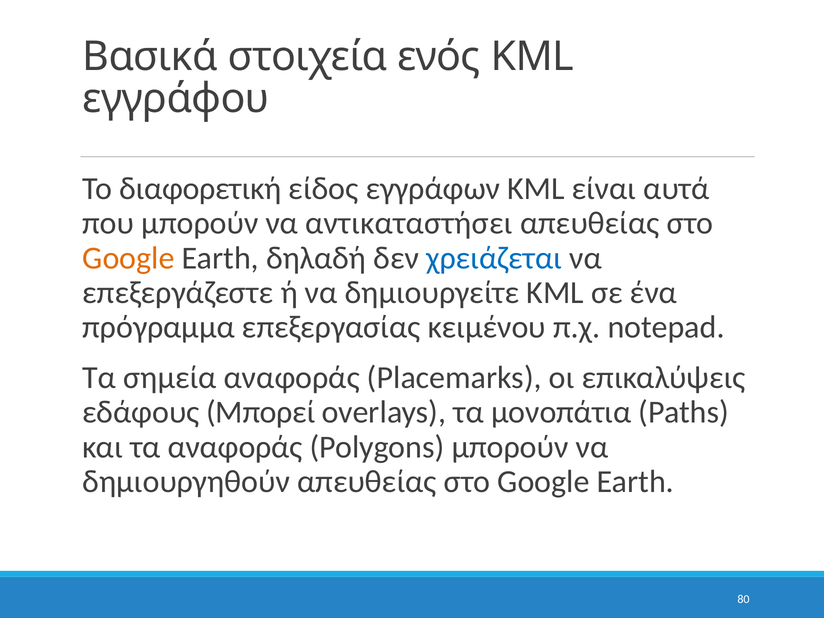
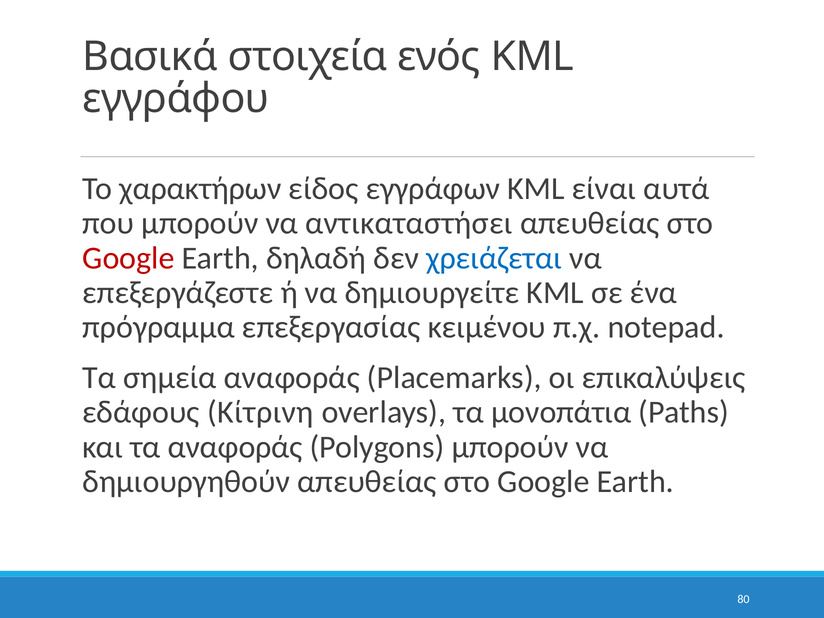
διαφορετική: διαφορετική -> χαρακτήρων
Google at (128, 258) colour: orange -> red
Μπορεί: Μπορεί -> Κίτρινη
